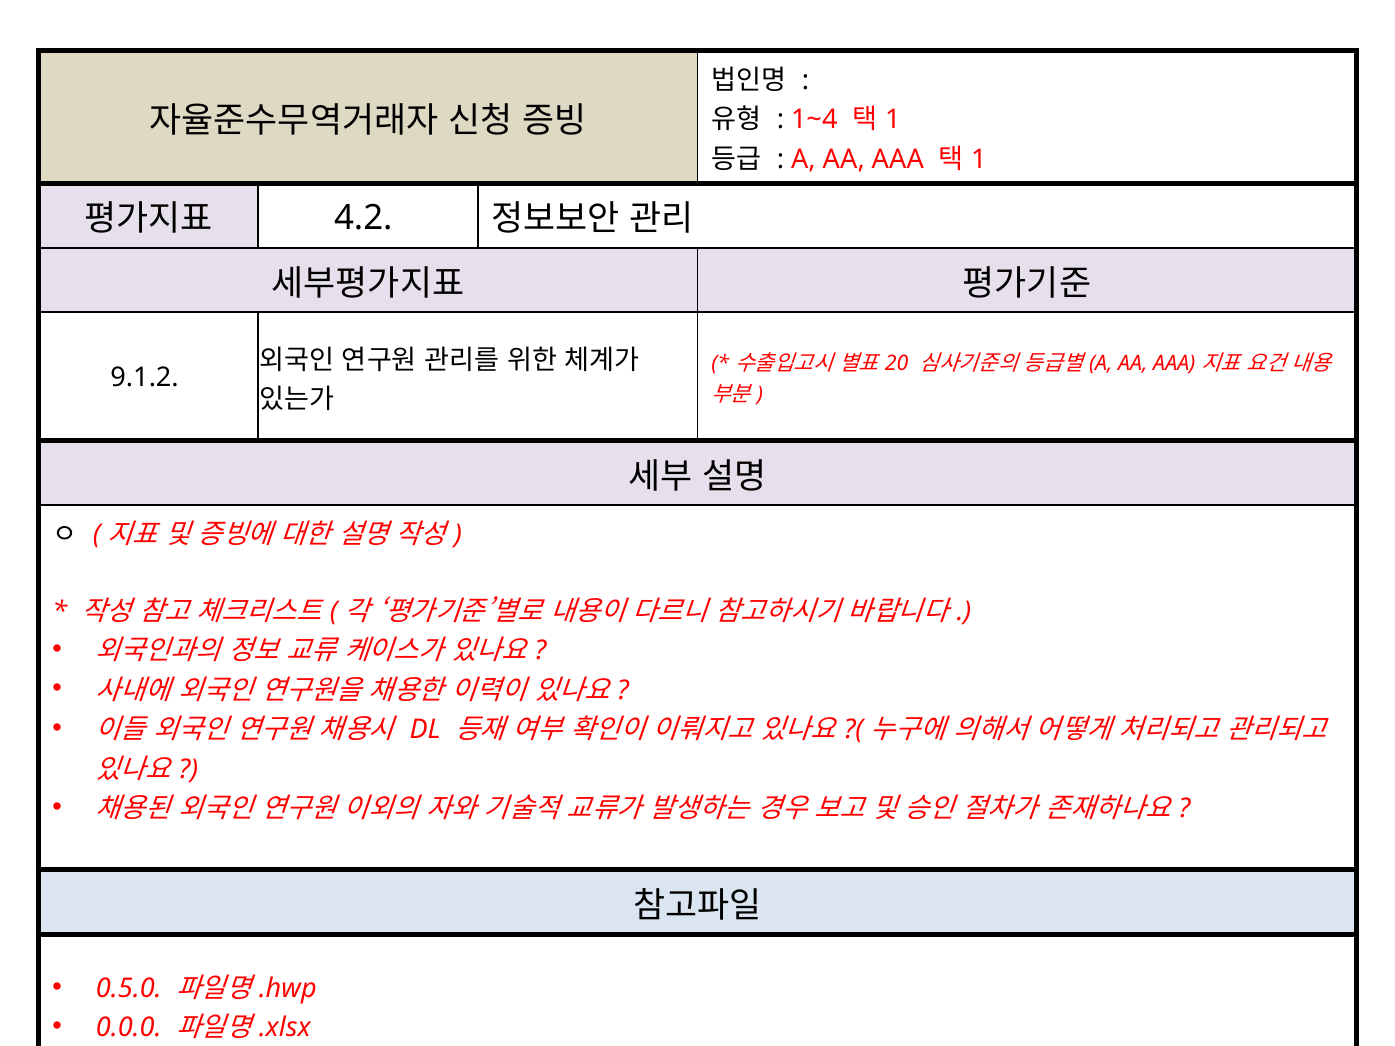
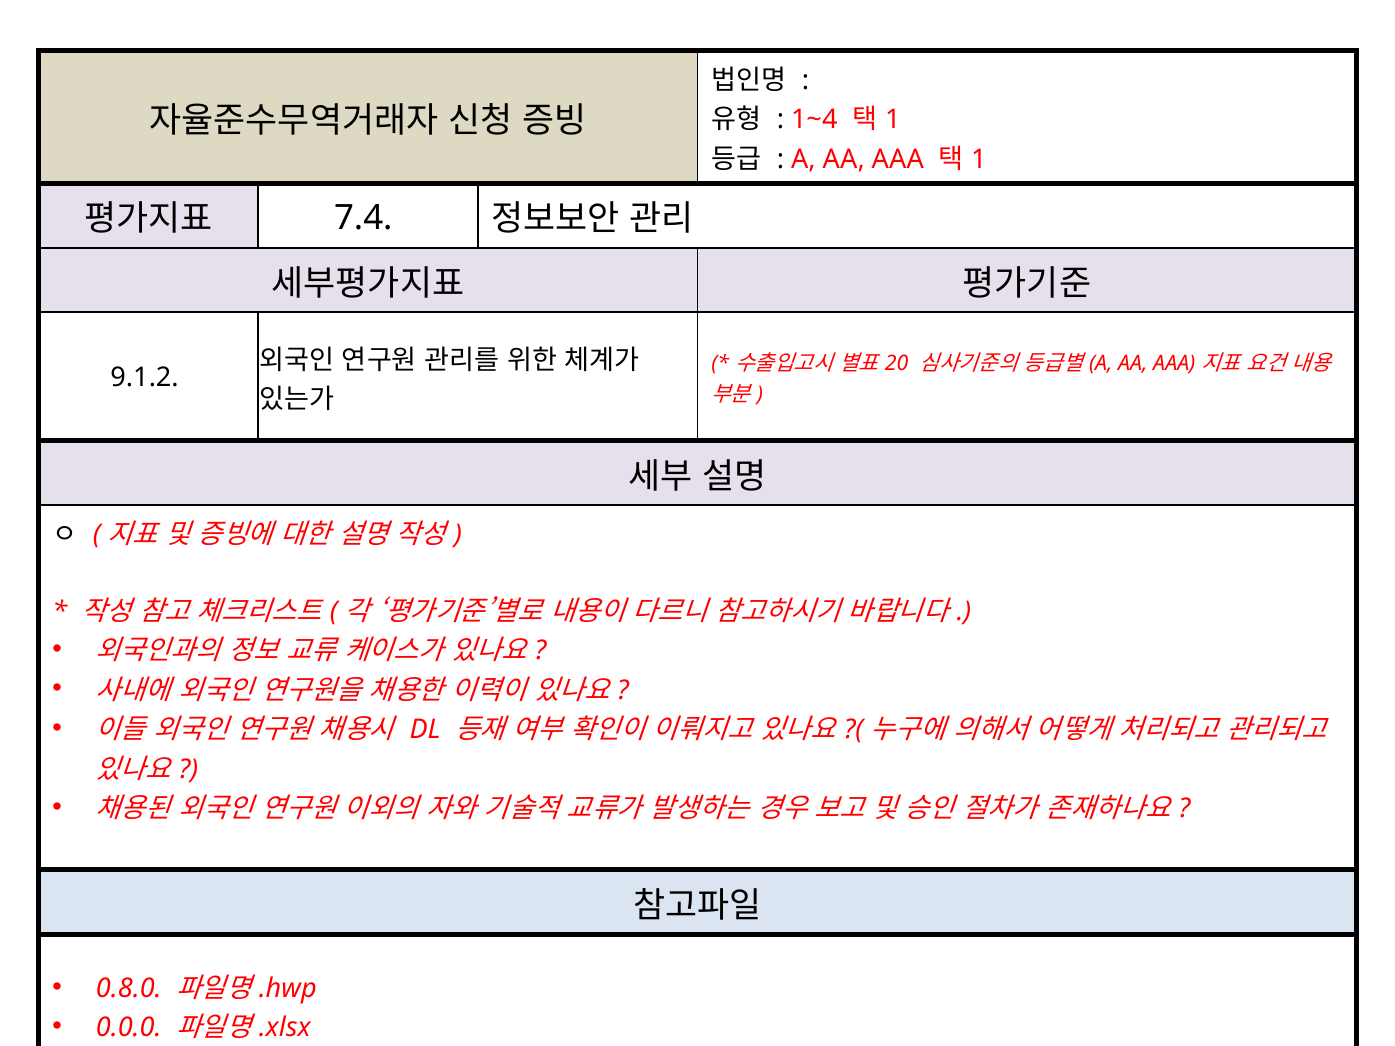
4.2: 4.2 -> 7.4
0.5.0: 0.5.0 -> 0.8.0
